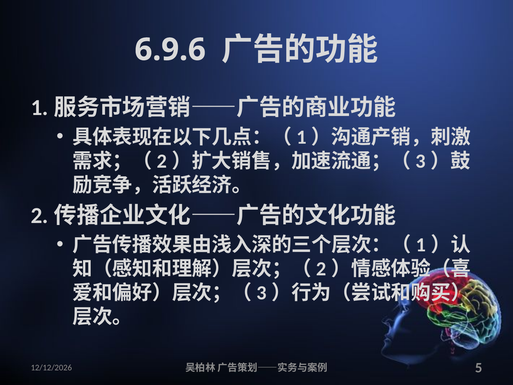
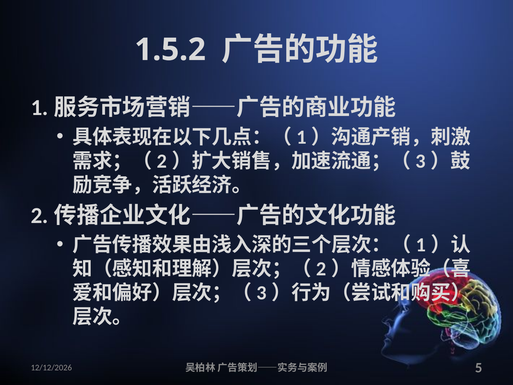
6.9.6: 6.9.6 -> 1.5.2
